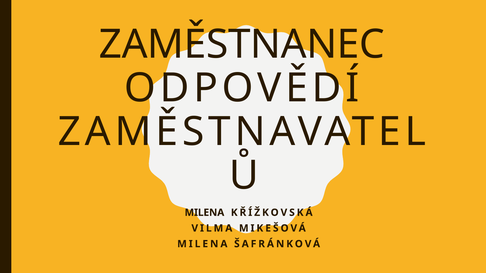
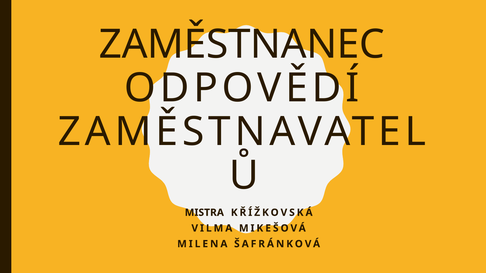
MILENA at (204, 213): MILENA -> MISTRA
